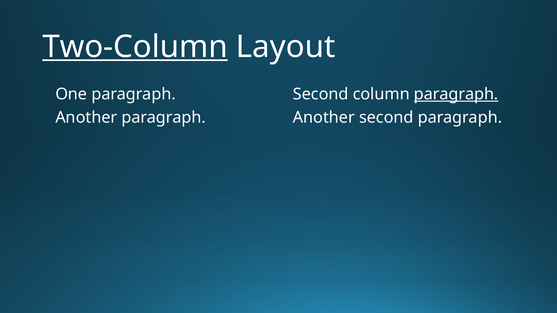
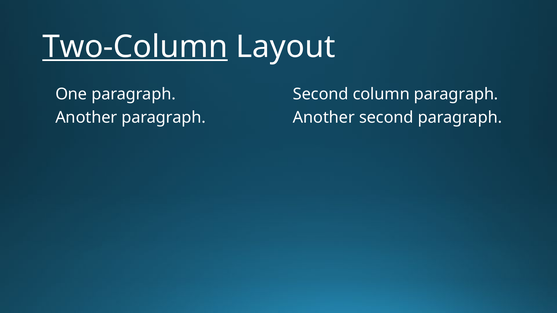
paragraph at (456, 94) underline: present -> none
